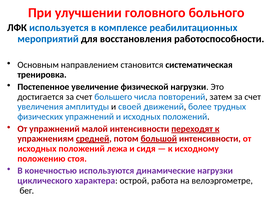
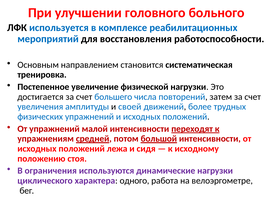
конечностью: конечностью -> ограничения
острой: острой -> одного
